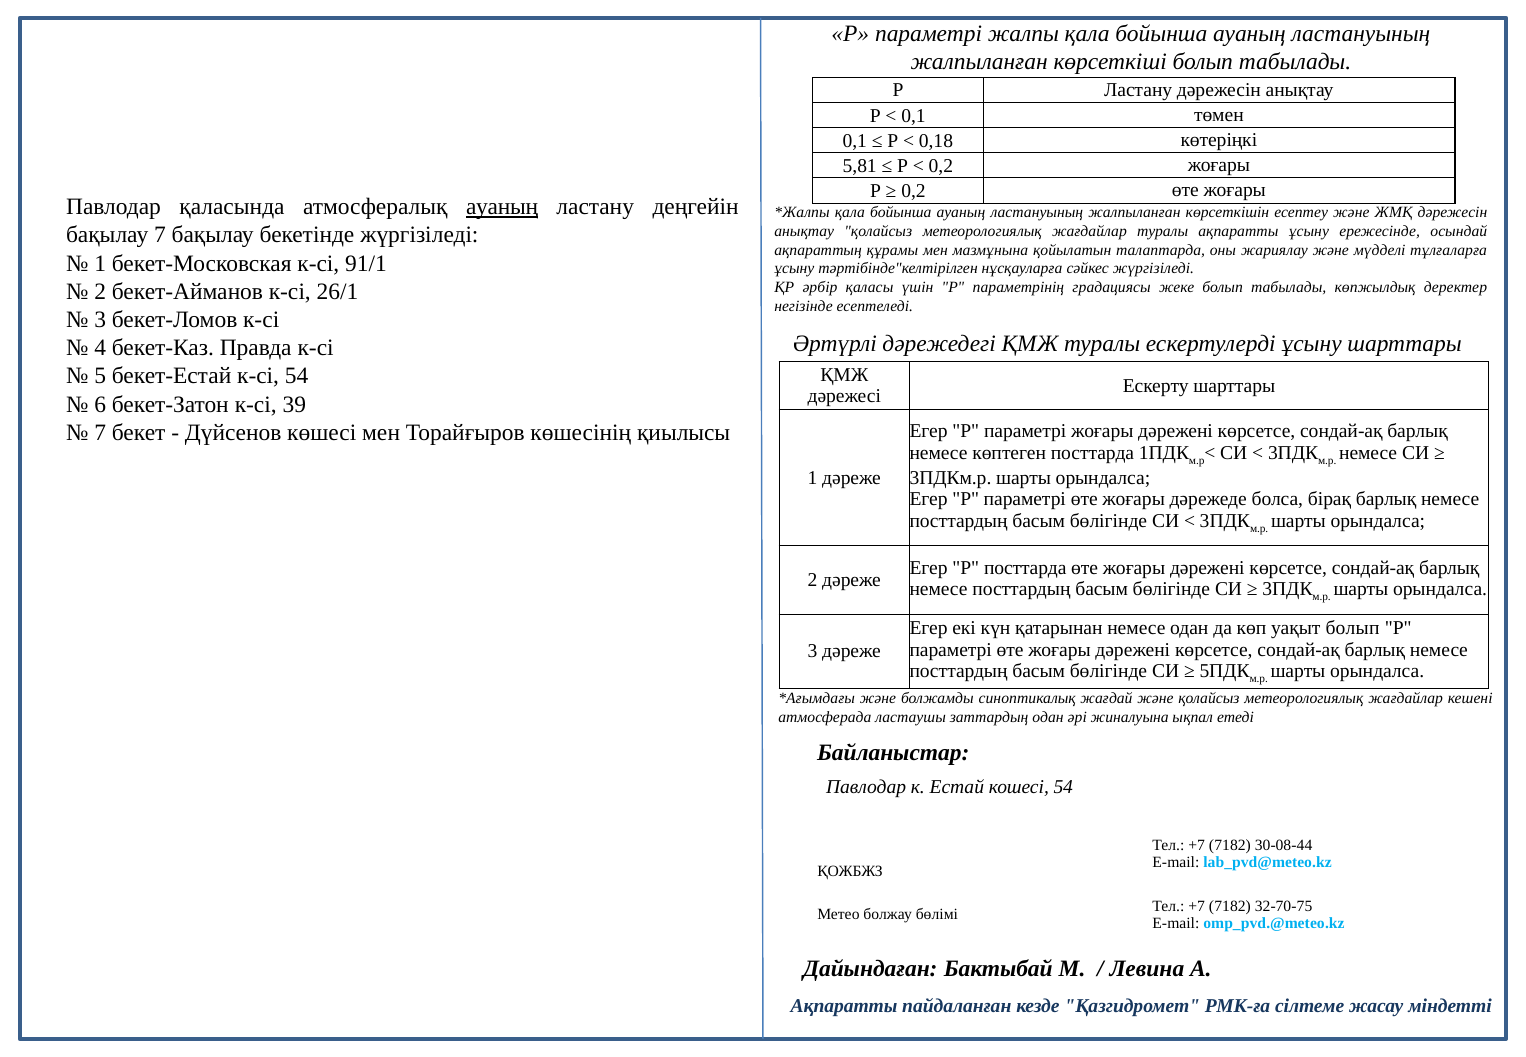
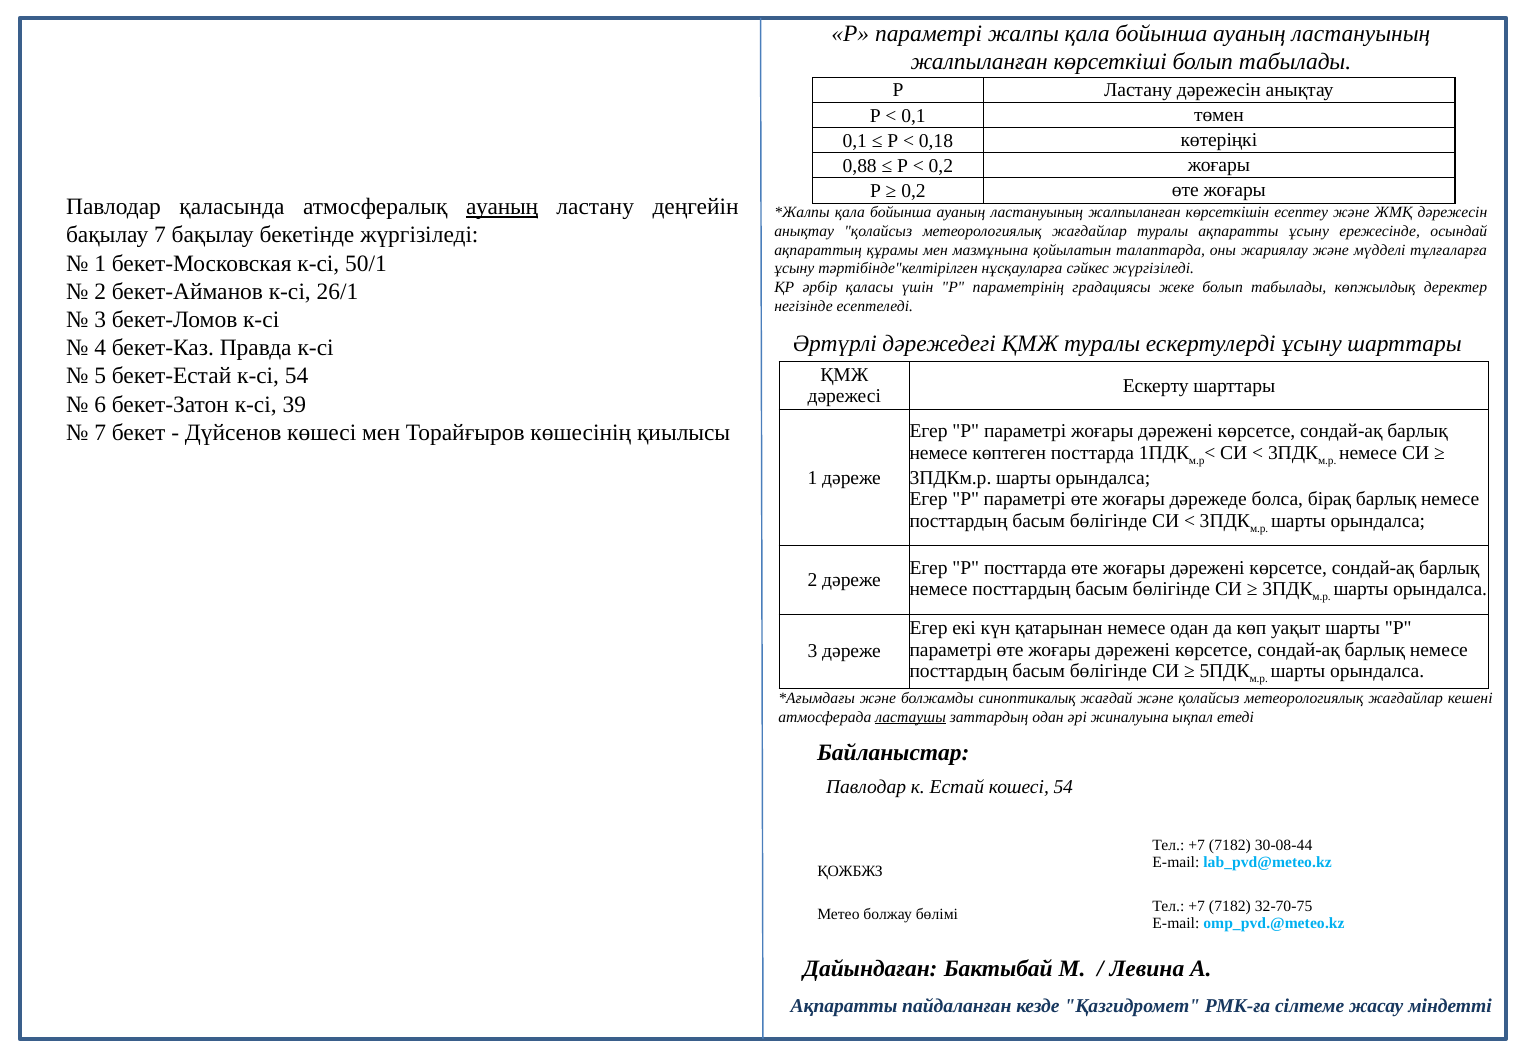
5,81: 5,81 -> 0,88
91/1: 91/1 -> 50/1
уақыт болып: болып -> шарты
ластаушы underline: none -> present
